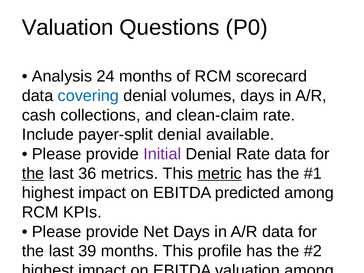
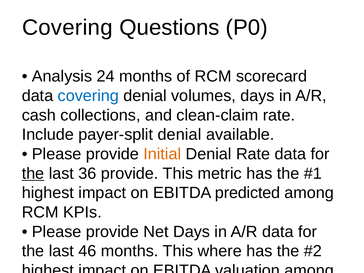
Valuation at (68, 28): Valuation -> Covering
Initial colour: purple -> orange
36 metrics: metrics -> provide
metric at (220, 173) underline: present -> none
39: 39 -> 46
profile: profile -> where
